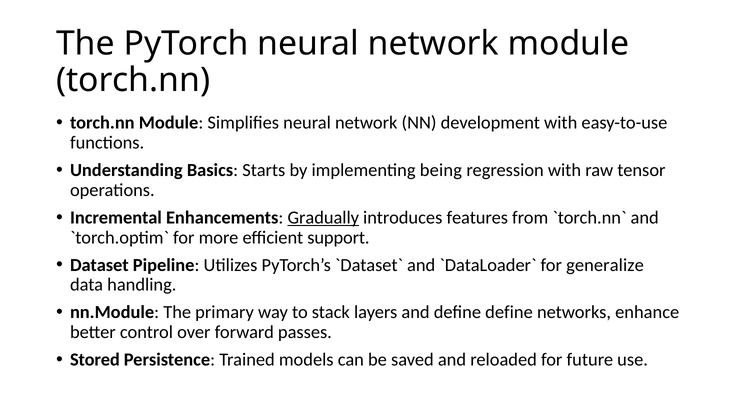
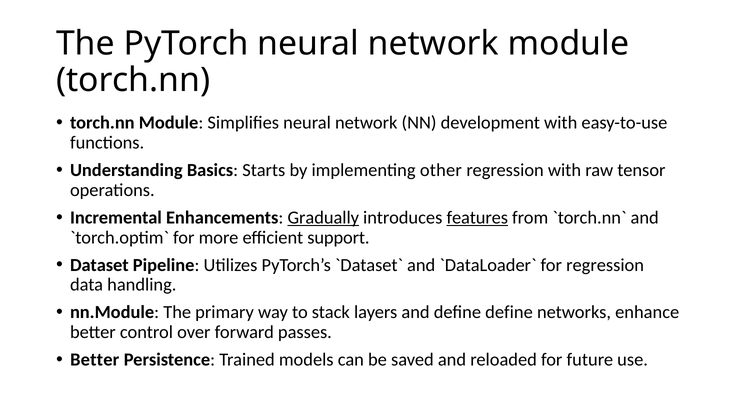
being: being -> other
features underline: none -> present
for generalize: generalize -> regression
Stored at (95, 360): Stored -> Better
